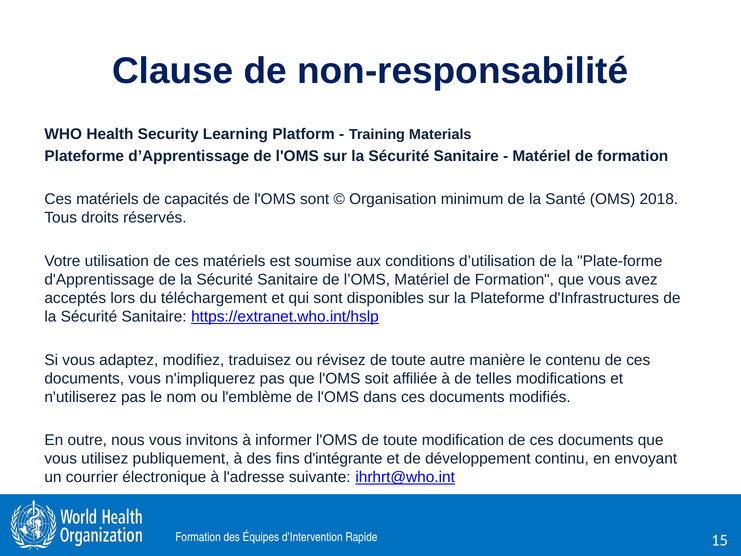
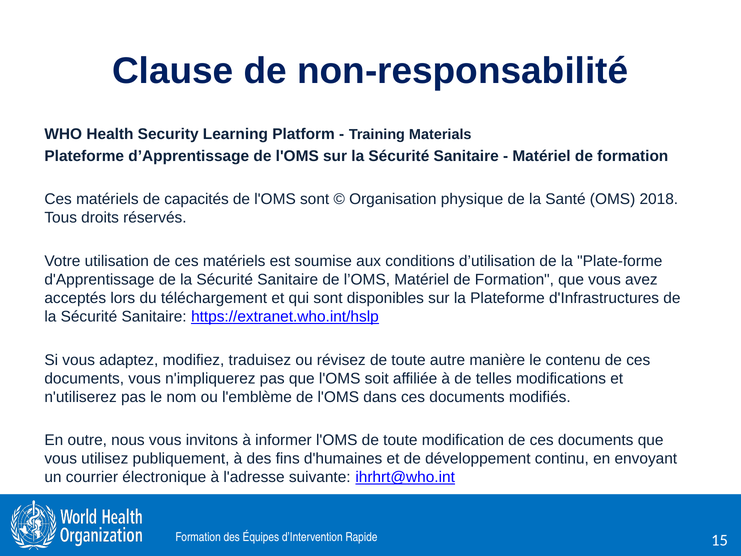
minimum: minimum -> physique
d'intégrante: d'intégrante -> d'humaines
